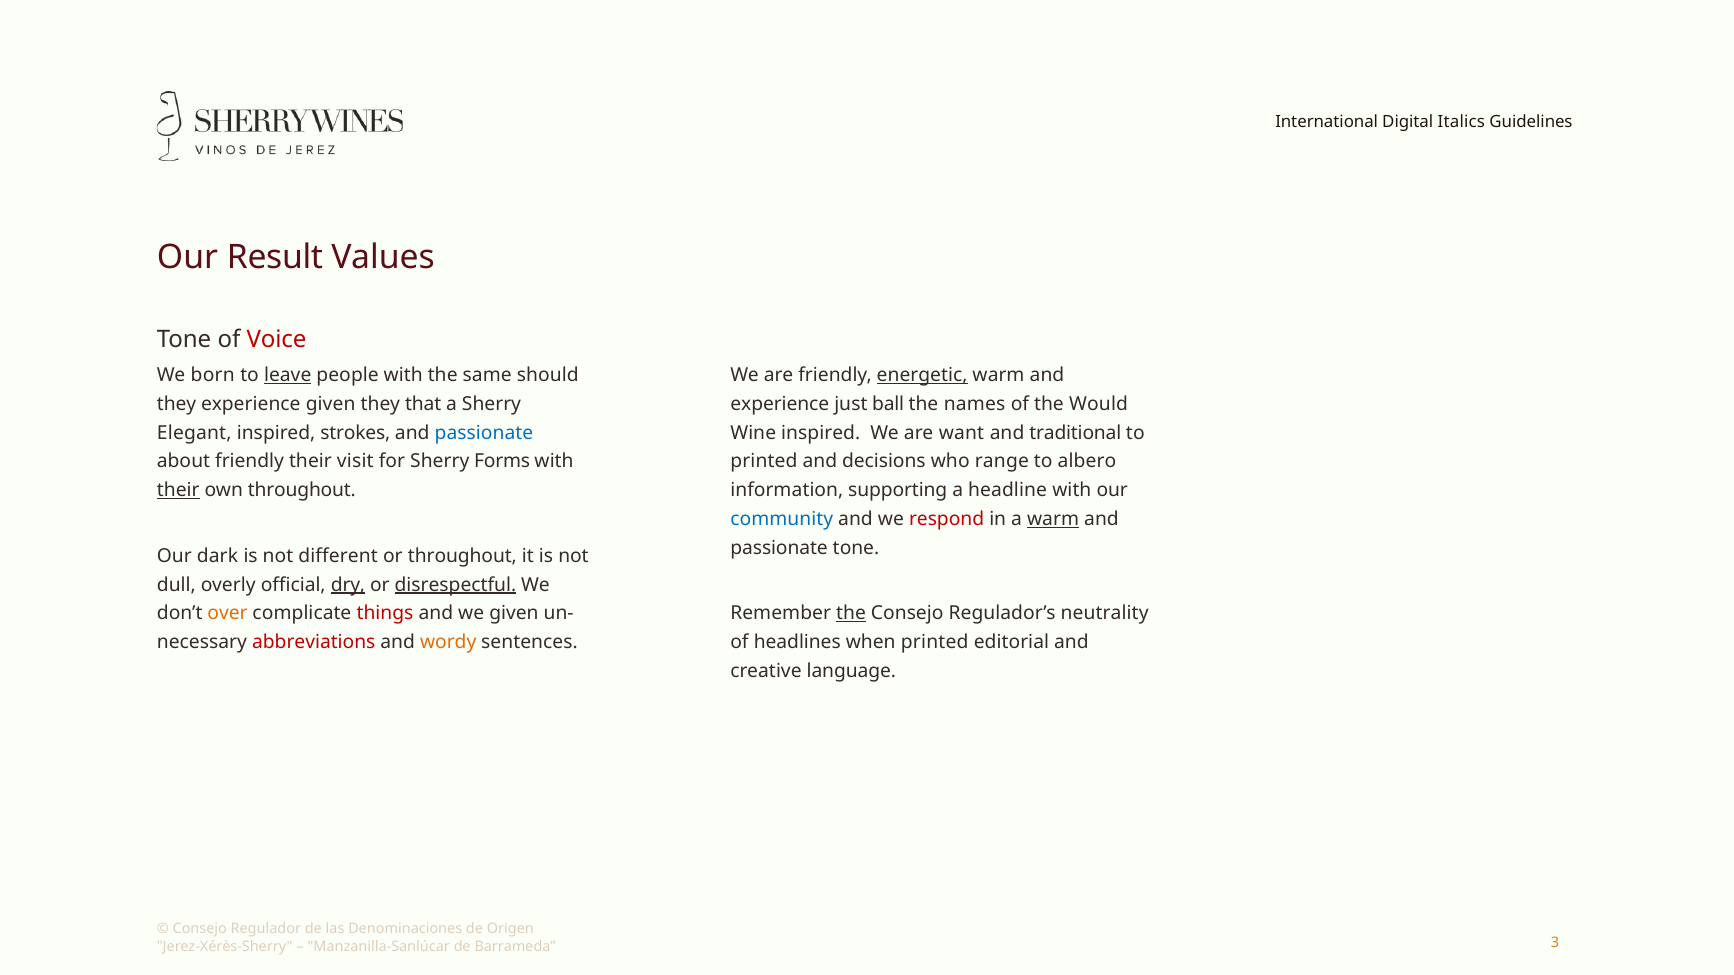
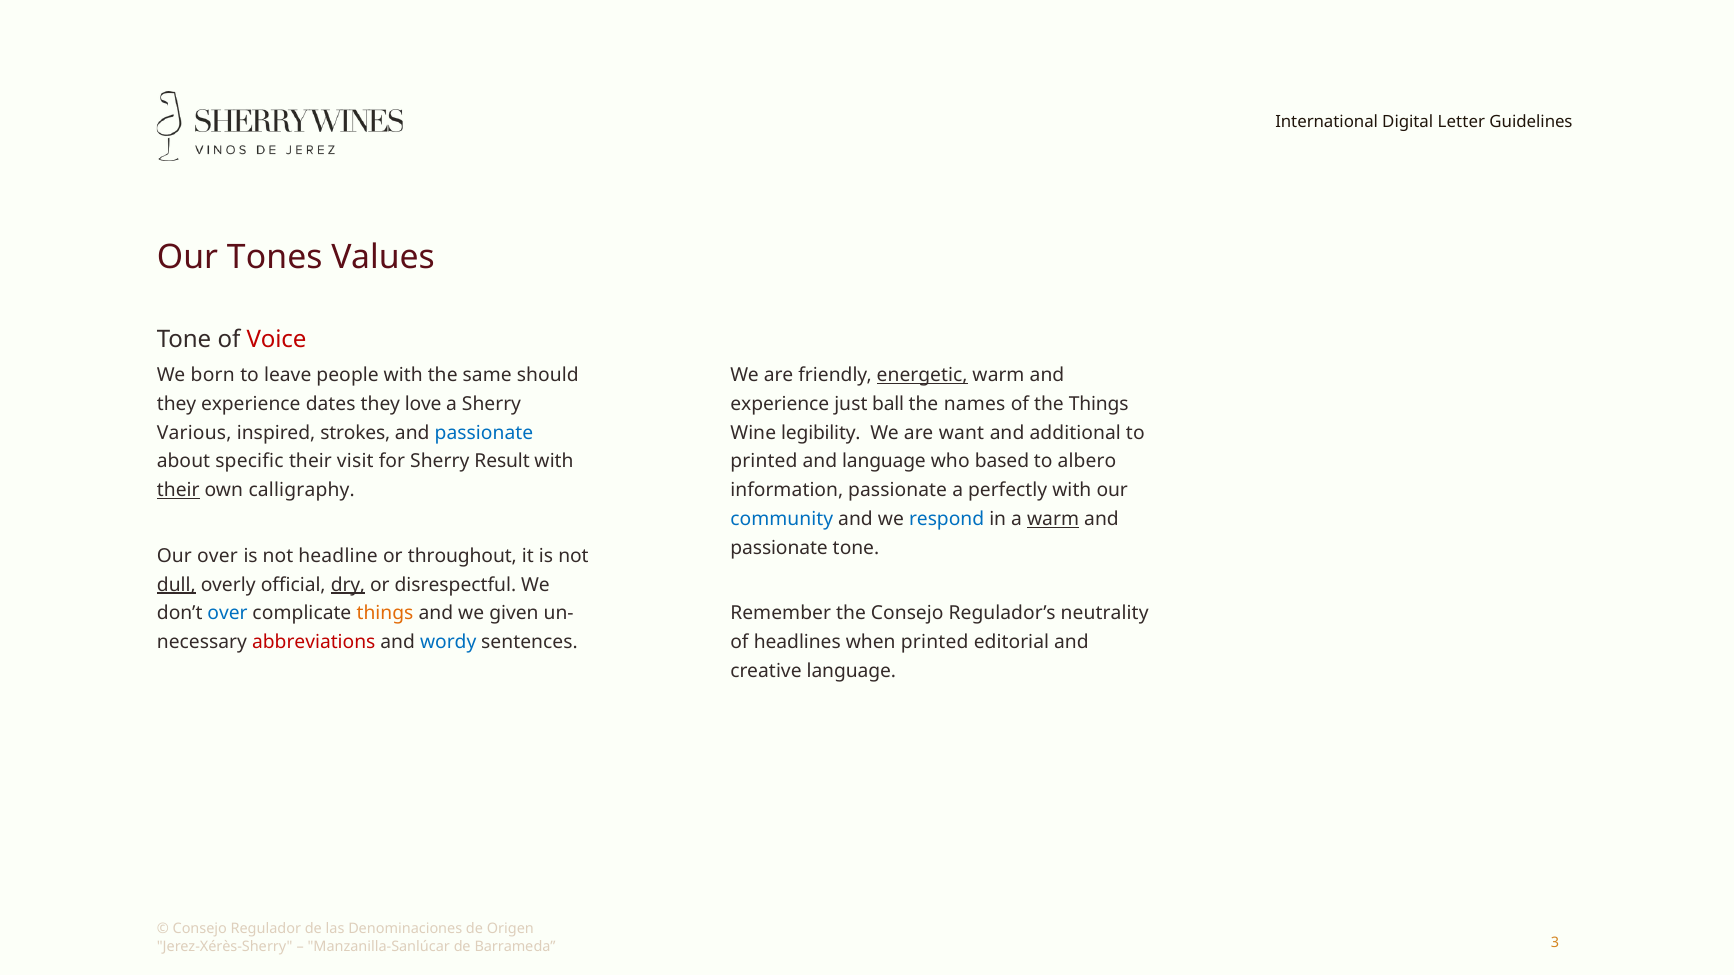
Italics: Italics -> Letter
Result: Result -> Tones
leave underline: present -> none
experience given: given -> dates
that: that -> love
the Would: Would -> Things
Wine inspired: inspired -> legibility
traditional: traditional -> additional
Elegant: Elegant -> Various
and decisions: decisions -> language
range: range -> based
about friendly: friendly -> specific
Forms: Forms -> Result
information supporting: supporting -> passionate
headline: headline -> perfectly
own throughout: throughout -> calligraphy
respond colour: red -> blue
Our dark: dark -> over
different: different -> headline
dull underline: none -> present
disrespectful underline: present -> none
over at (227, 614) colour: orange -> blue
things at (385, 614) colour: red -> orange
the at (851, 614) underline: present -> none
wordy colour: orange -> blue
